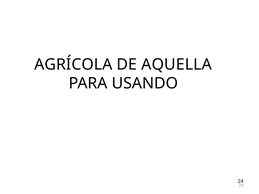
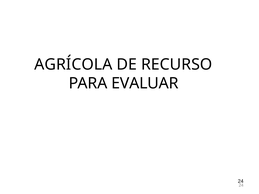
AQUELLA: AQUELLA -> RECURSO
USANDO: USANDO -> EVALUAR
